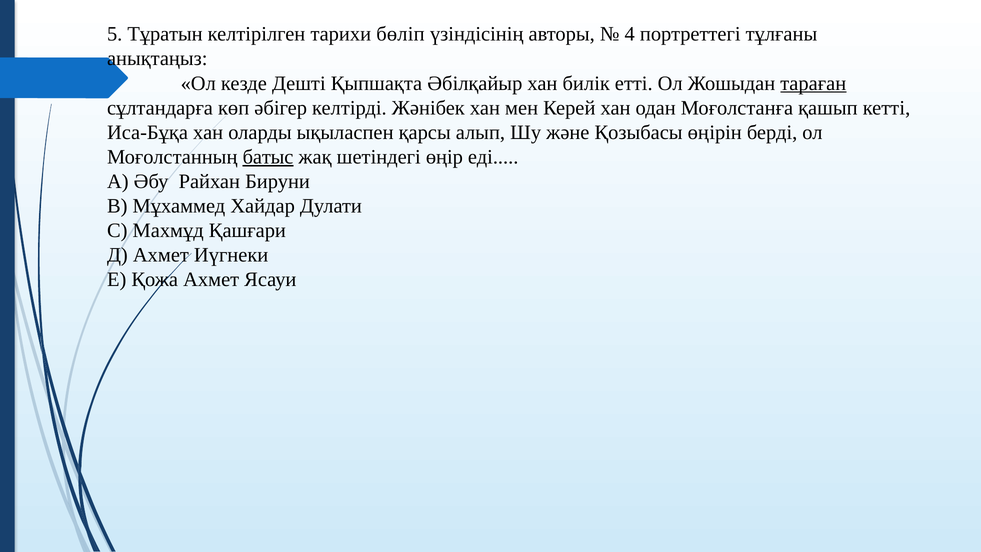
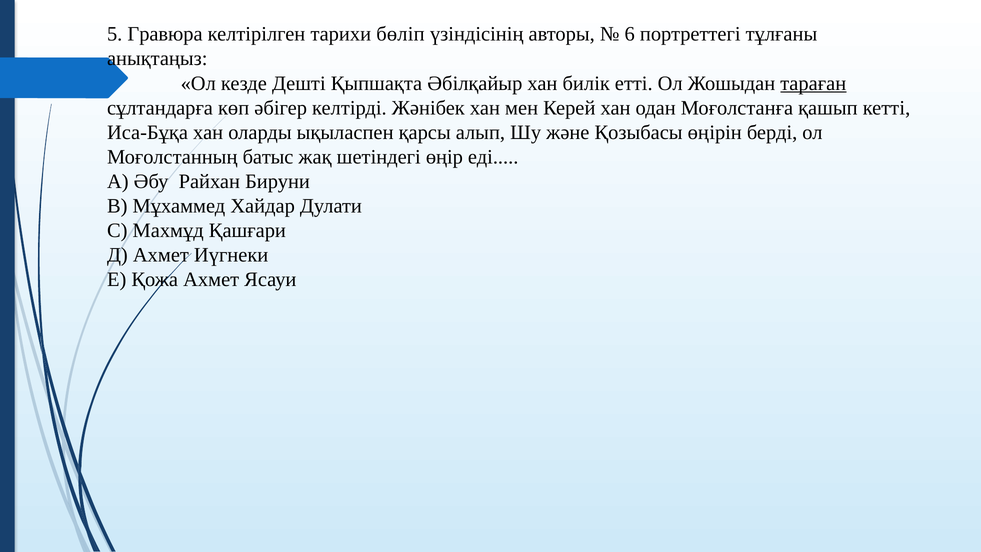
Тұратын: Тұратын -> Гравюра
4: 4 -> 6
батыс underline: present -> none
